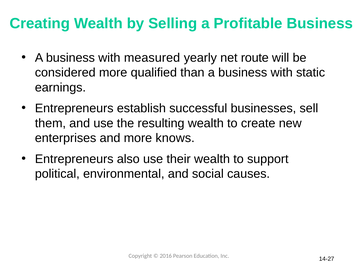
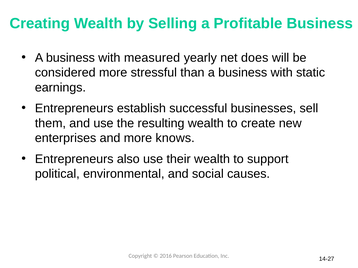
route: route -> does
qualified: qualified -> stressful
